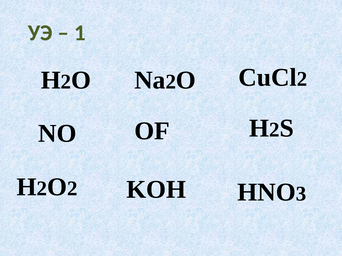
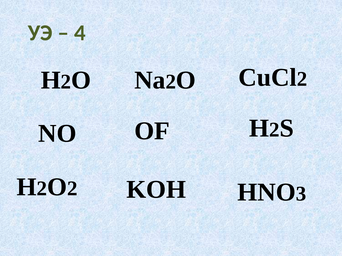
1: 1 -> 4
